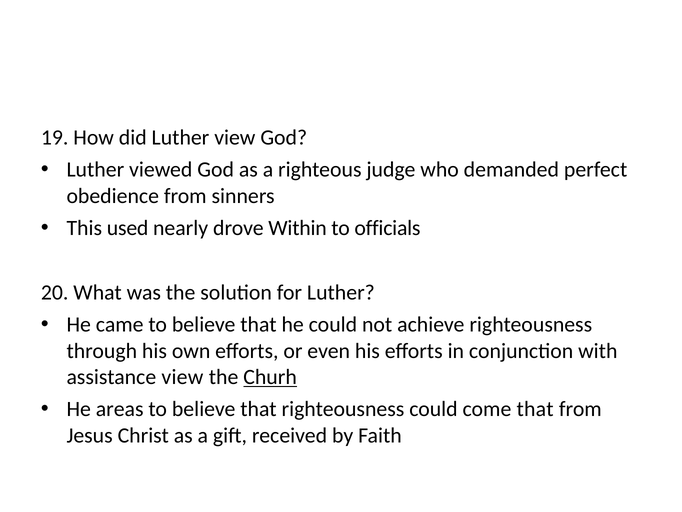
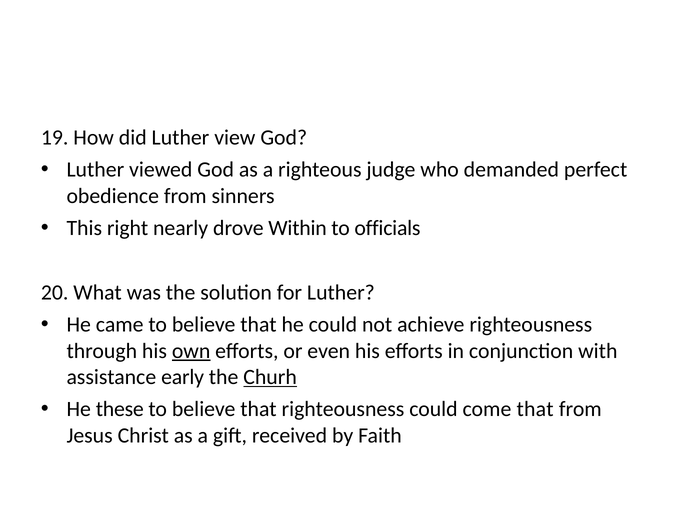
used: used -> right
own underline: none -> present
assistance view: view -> early
areas: areas -> these
